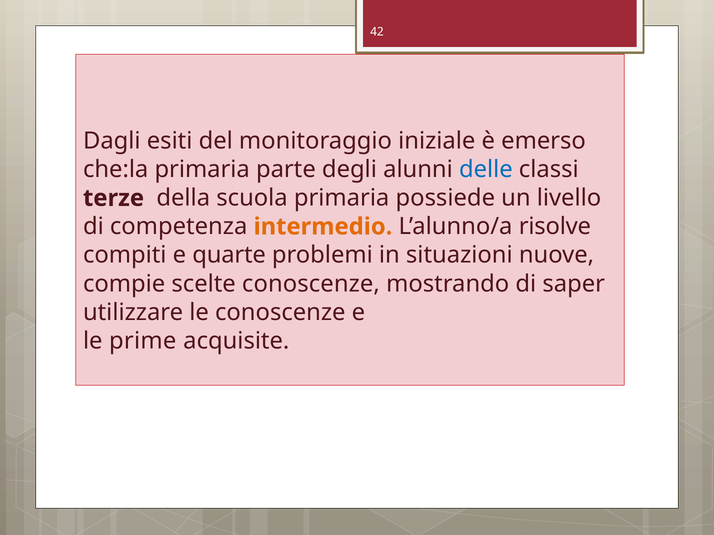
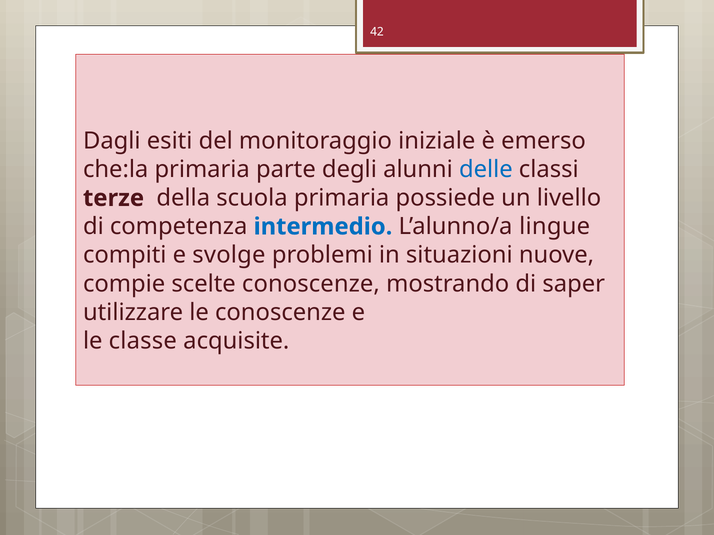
intermedio colour: orange -> blue
risolve: risolve -> lingue
quarte: quarte -> svolge
prime: prime -> classe
